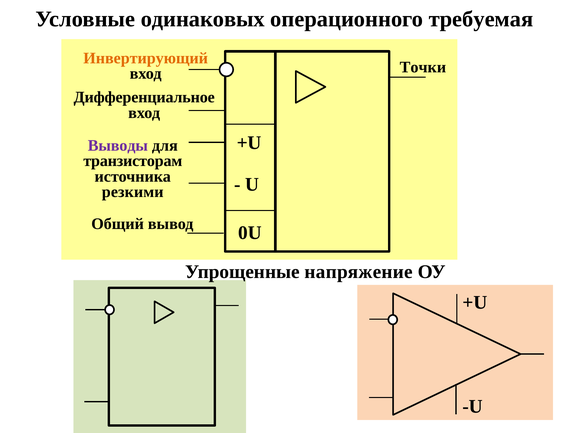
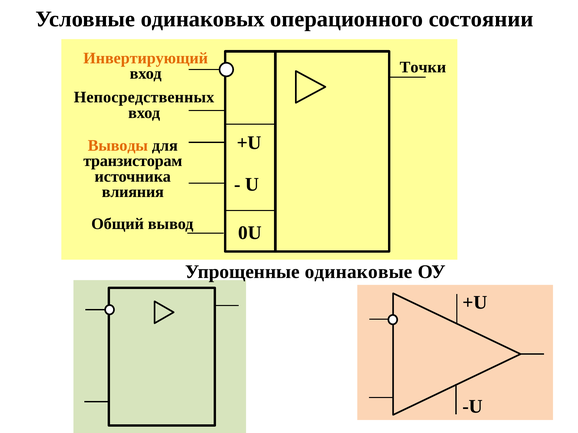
требуемая: требуемая -> состоянии
Дифференциальное: Дифференциальное -> Непосредственных
Выводы colour: purple -> orange
резкими: резкими -> влияния
напряжение: напряжение -> одинаковые
